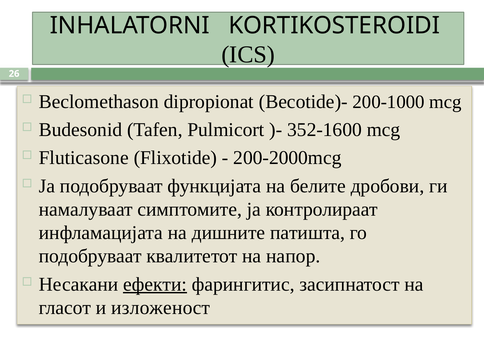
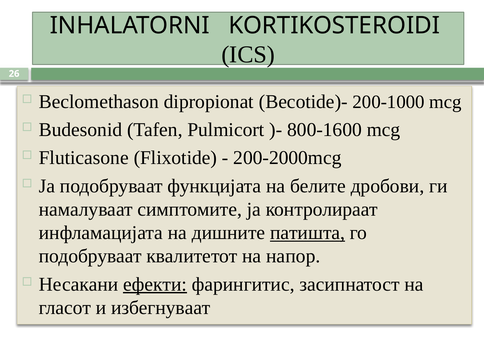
352-1600: 352-1600 -> 800-1600
патишта underline: none -> present
изложеност: изложеност -> избегнуваат
